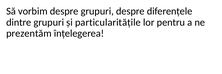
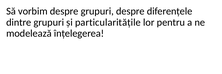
prezentăm: prezentăm -> modelează
